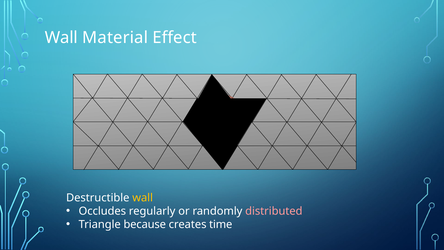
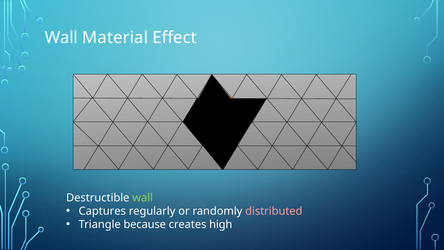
wall at (143, 198) colour: yellow -> light green
Occludes: Occludes -> Captures
time: time -> high
